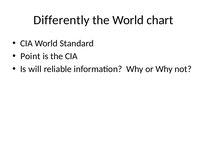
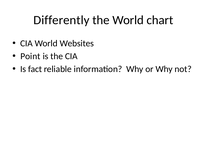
Standard: Standard -> Websites
will: will -> fact
